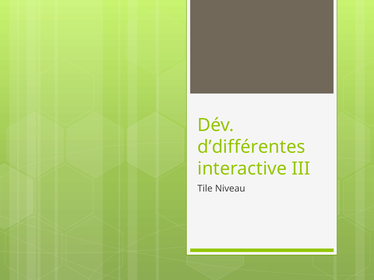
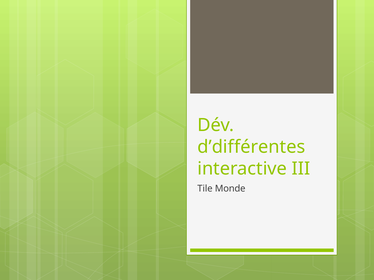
Niveau: Niveau -> Monde
